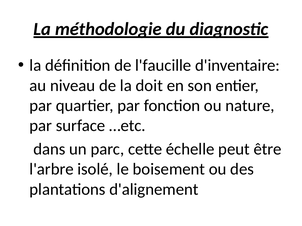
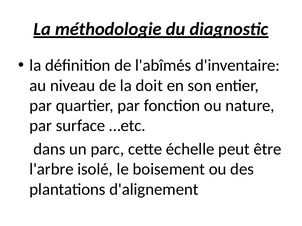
l'faucille: l'faucille -> l'abîmés
